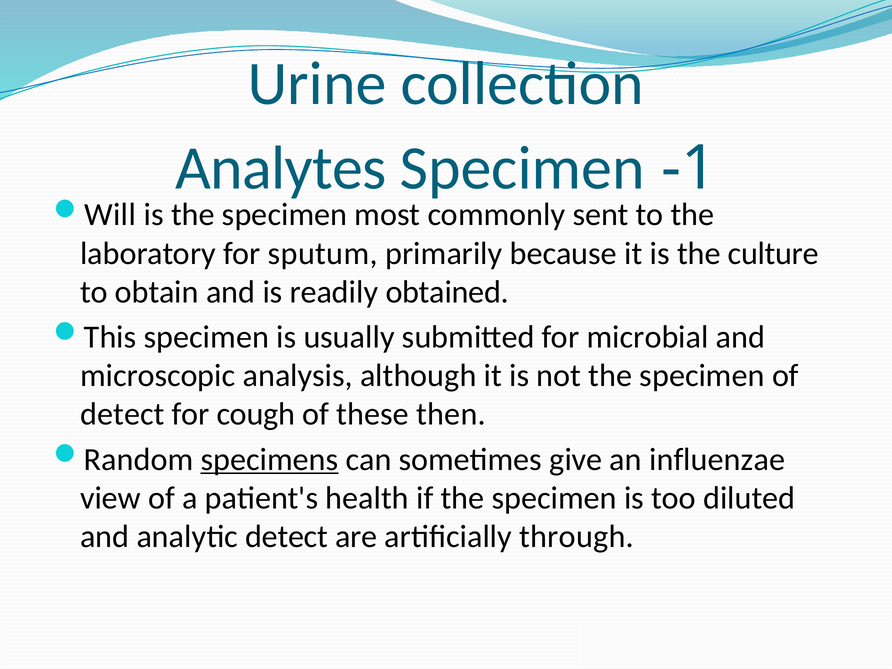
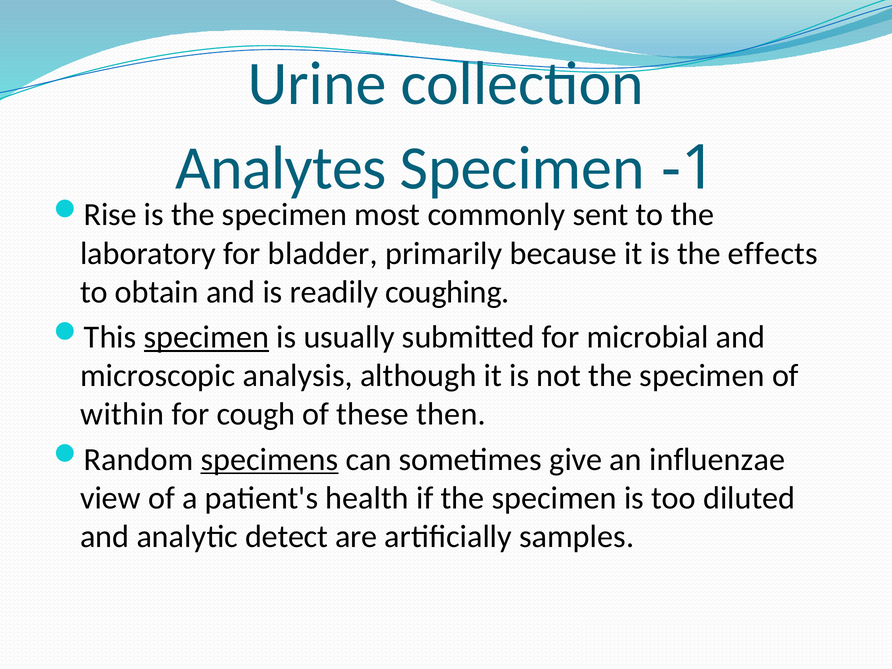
Will: Will -> Rise
sputum: sputum -> bladder
culture: culture -> effects
obtained: obtained -> coughing
specimen at (206, 337) underline: none -> present
detect at (122, 414): detect -> within
through: through -> samples
